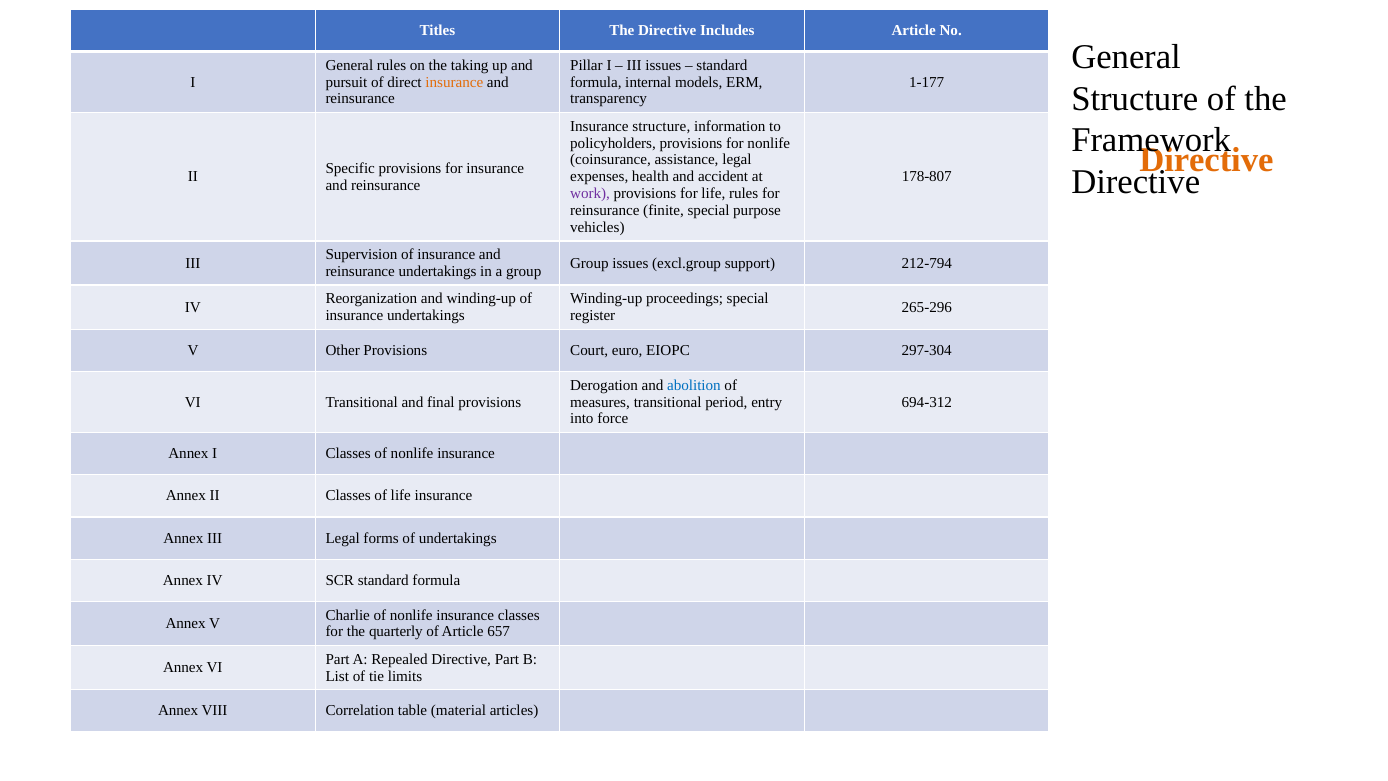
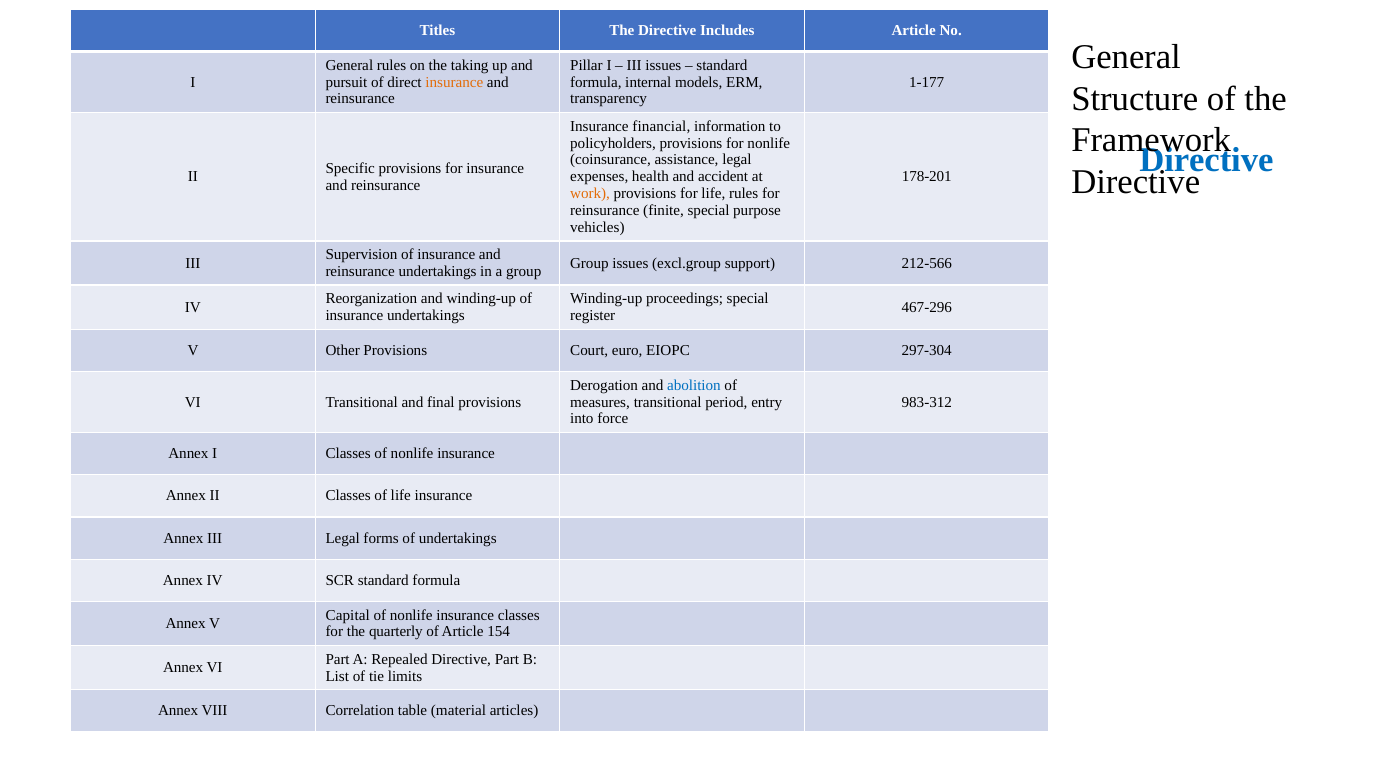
Insurance structure: structure -> financial
Directive at (1206, 160) colour: orange -> blue
178-807: 178-807 -> 178-201
work colour: purple -> orange
212-794: 212-794 -> 212-566
265-296: 265-296 -> 467-296
694-312: 694-312 -> 983-312
Charlie: Charlie -> Capital
657: 657 -> 154
